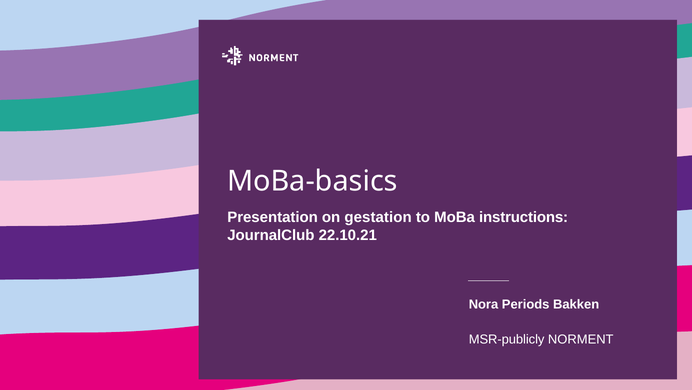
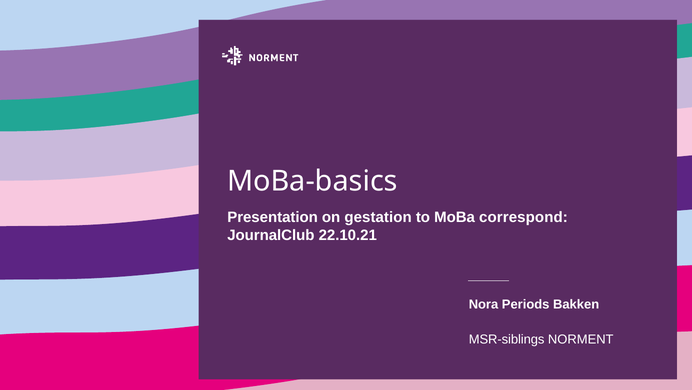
instructions: instructions -> correspond
MSR-publicly: MSR-publicly -> MSR-siblings
